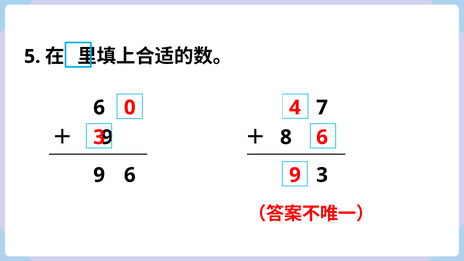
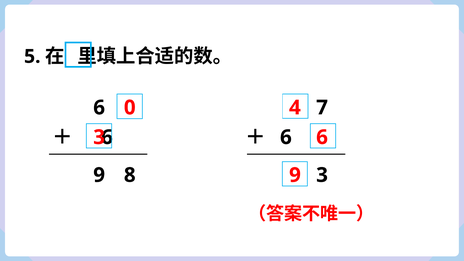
9 at (107, 137): 9 -> 6
8 at (286, 137): 8 -> 6
9 6: 6 -> 8
